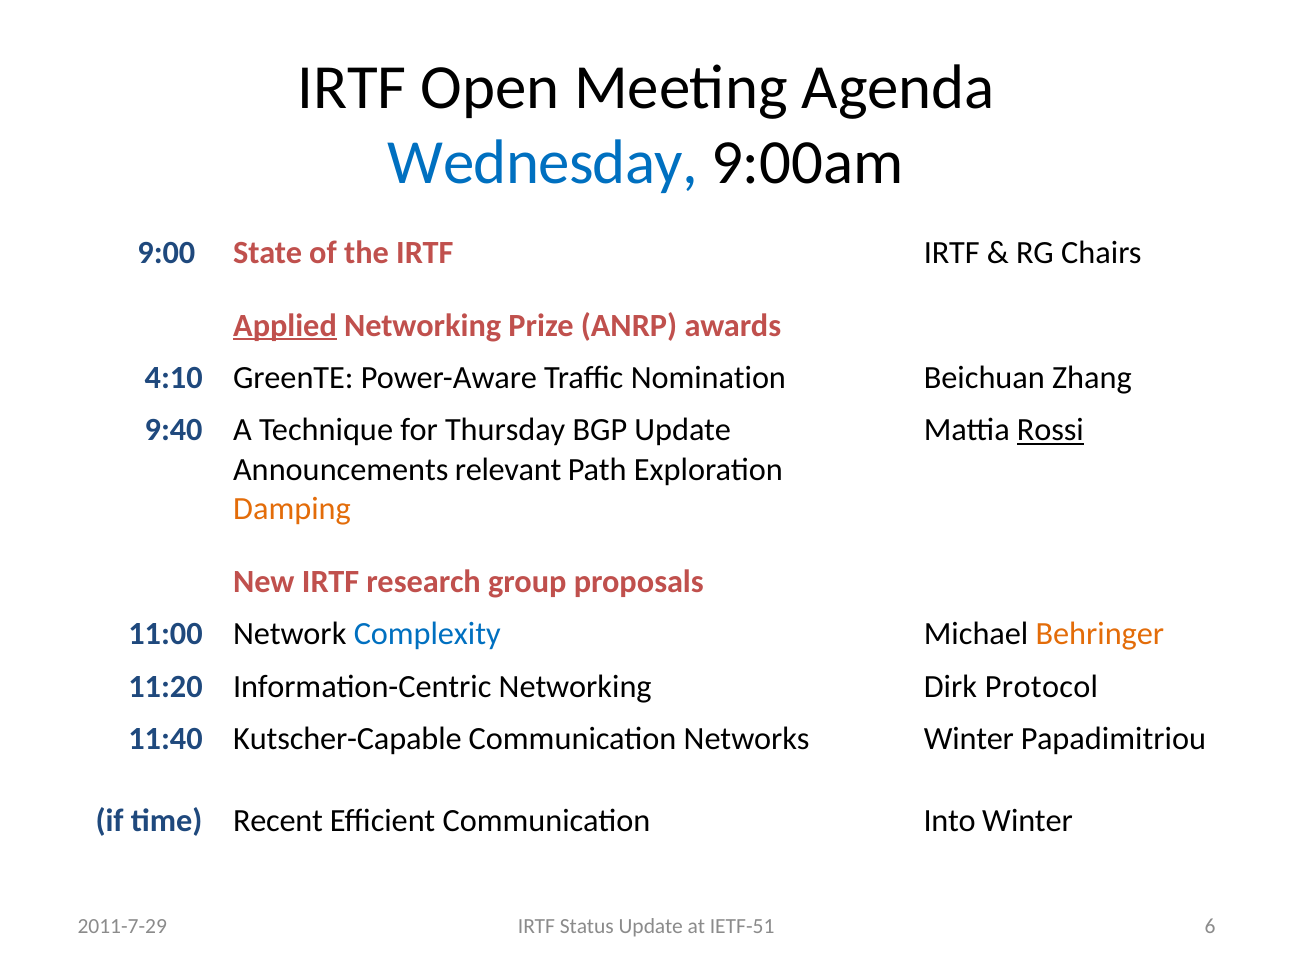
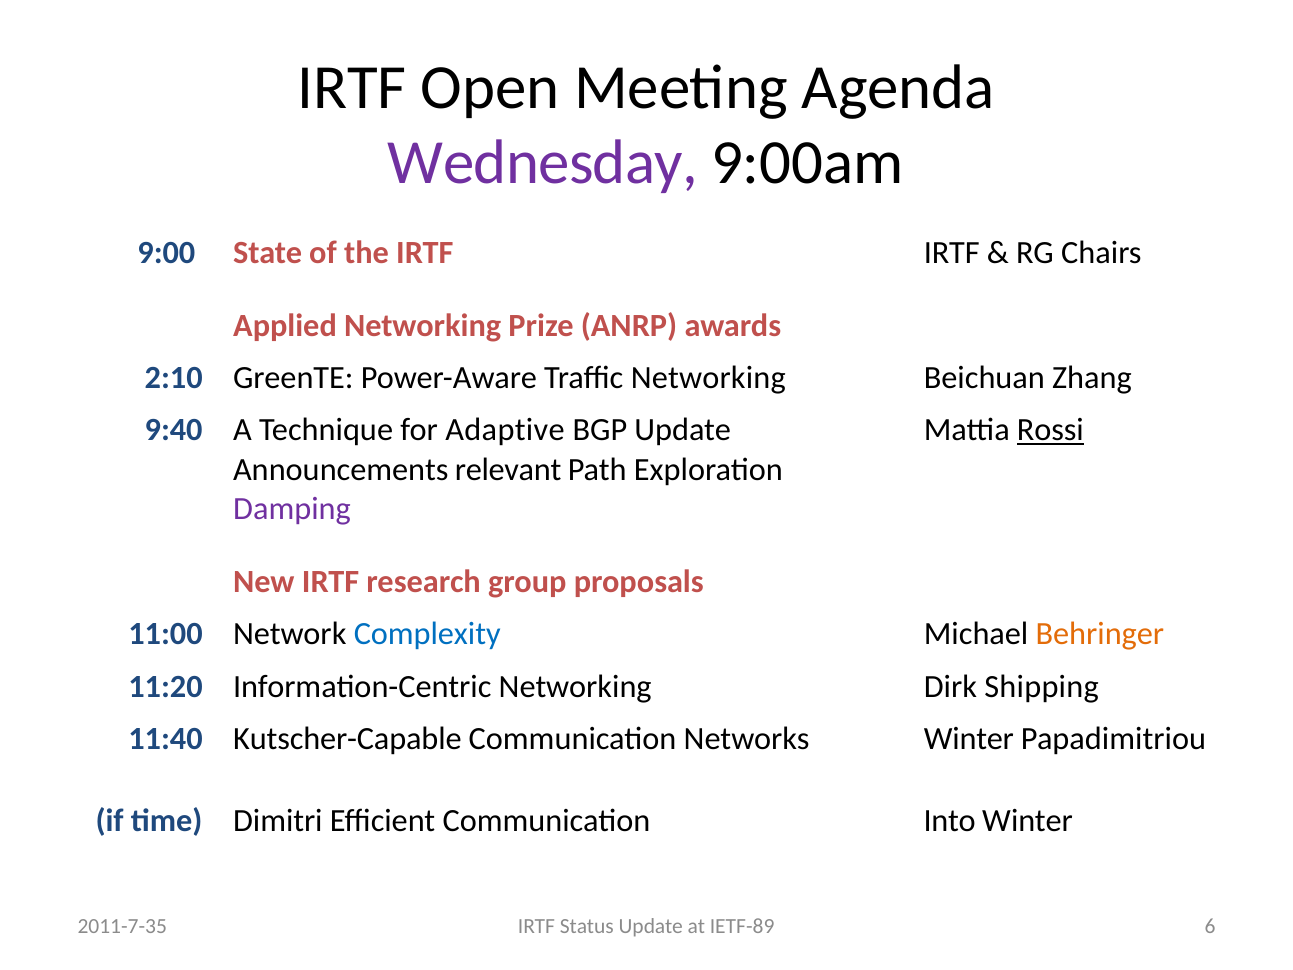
Wednesday colour: blue -> purple
Applied underline: present -> none
4:10: 4:10 -> 2:10
Traffic Nomination: Nomination -> Networking
Thursday: Thursday -> Adaptive
Damping colour: orange -> purple
Protocol: Protocol -> Shipping
Recent: Recent -> Dimitri
IETF-51: IETF-51 -> IETF-89
2011-7-29: 2011-7-29 -> 2011-7-35
